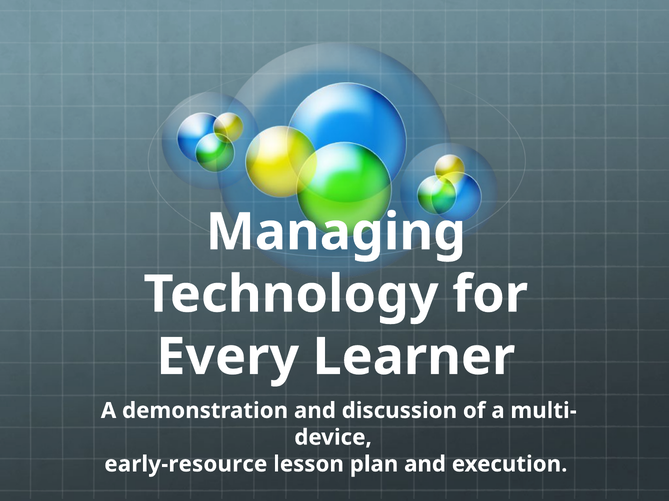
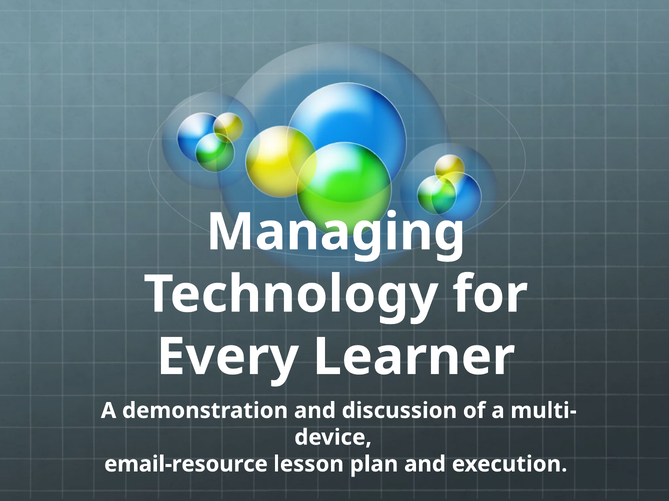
early-resource: early-resource -> email-resource
